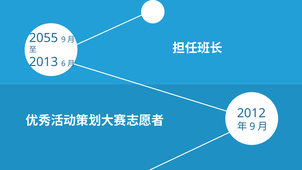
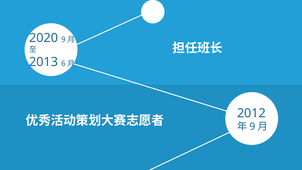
2055: 2055 -> 2020
